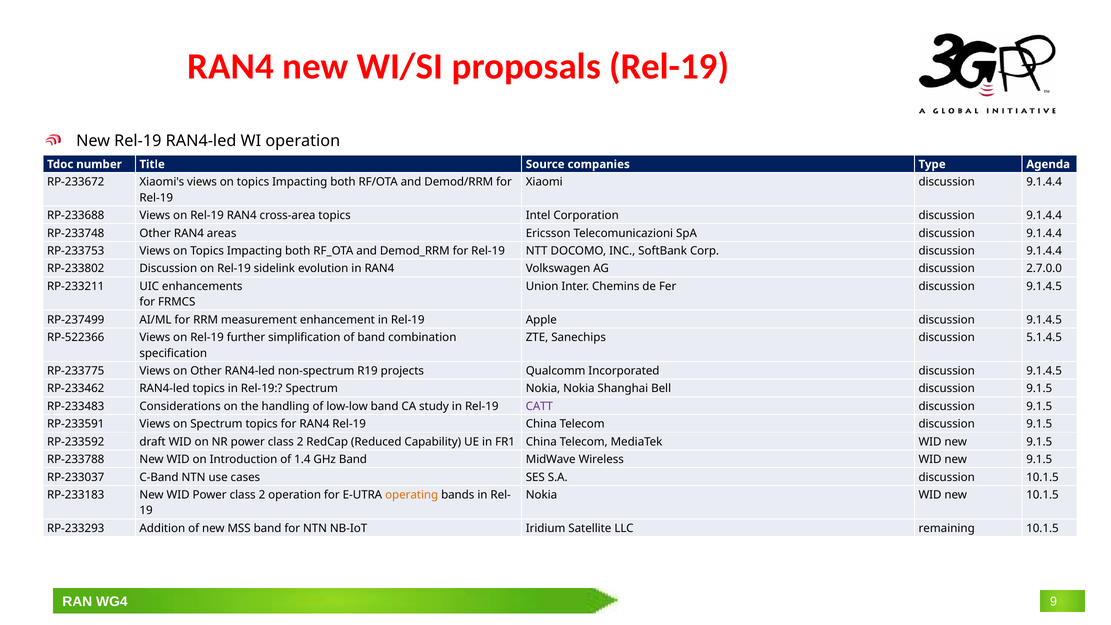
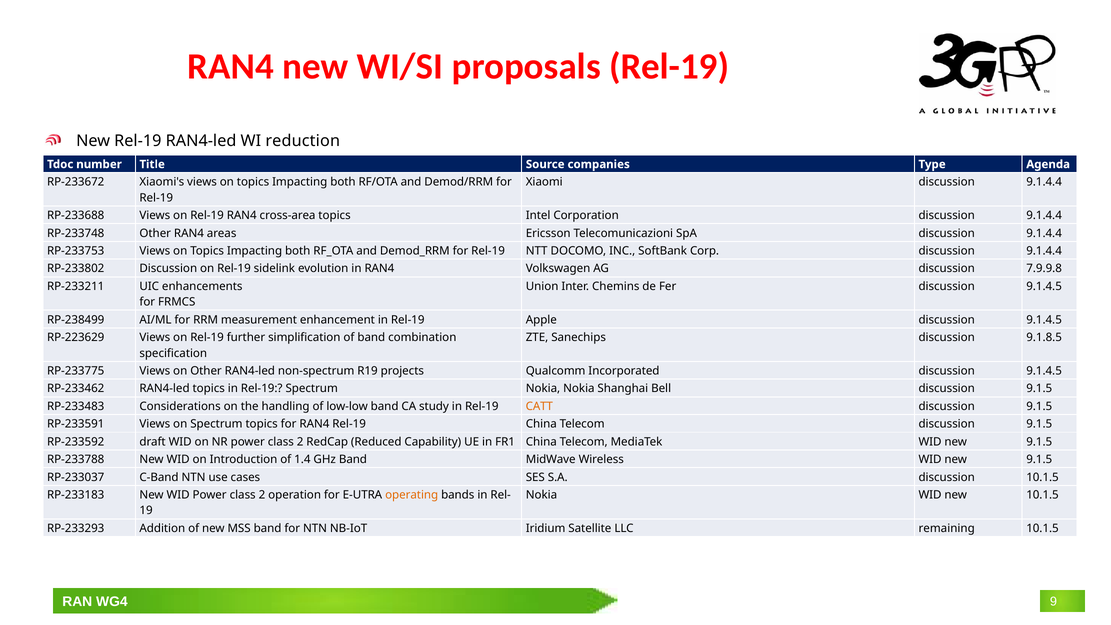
WI operation: operation -> reduction
2.7.0.0: 2.7.0.0 -> 7.9.9.8
RP-237499: RP-237499 -> RP-238499
RP-522366: RP-522366 -> RP-223629
5.1.4.5: 5.1.4.5 -> 9.1.8.5
CATT colour: purple -> orange
